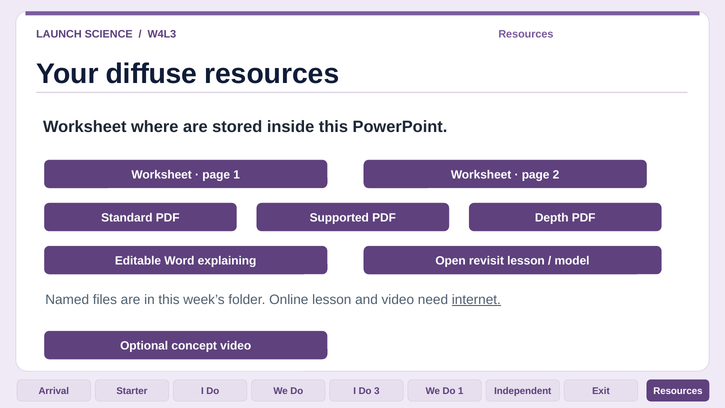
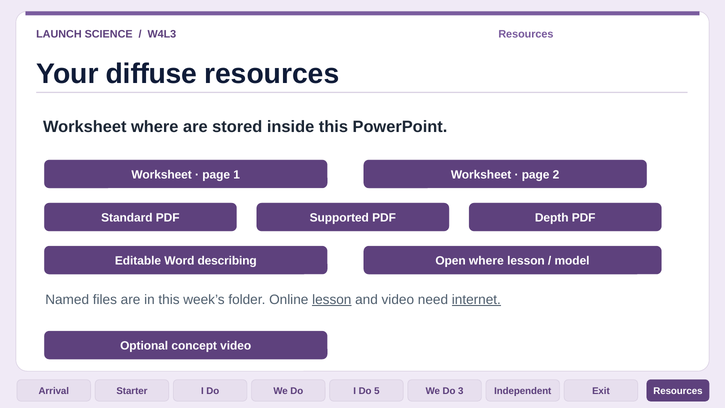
explaining: explaining -> describing
Open revisit: revisit -> where
lesson at (332, 300) underline: none -> present
3: 3 -> 5
Do 1: 1 -> 3
